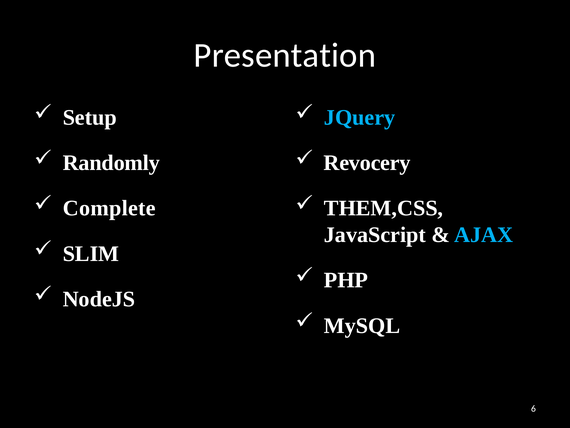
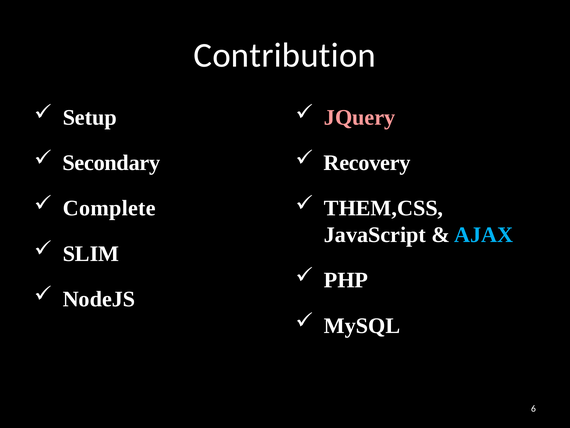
Presentation: Presentation -> Contribution
JQuery colour: light blue -> pink
Randomly: Randomly -> Secondary
Revocery: Revocery -> Recovery
